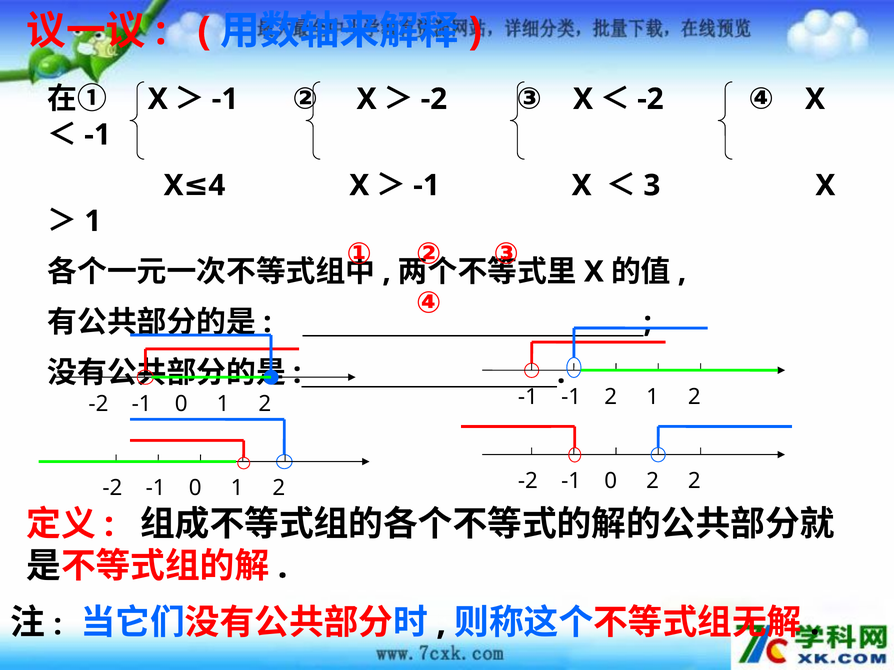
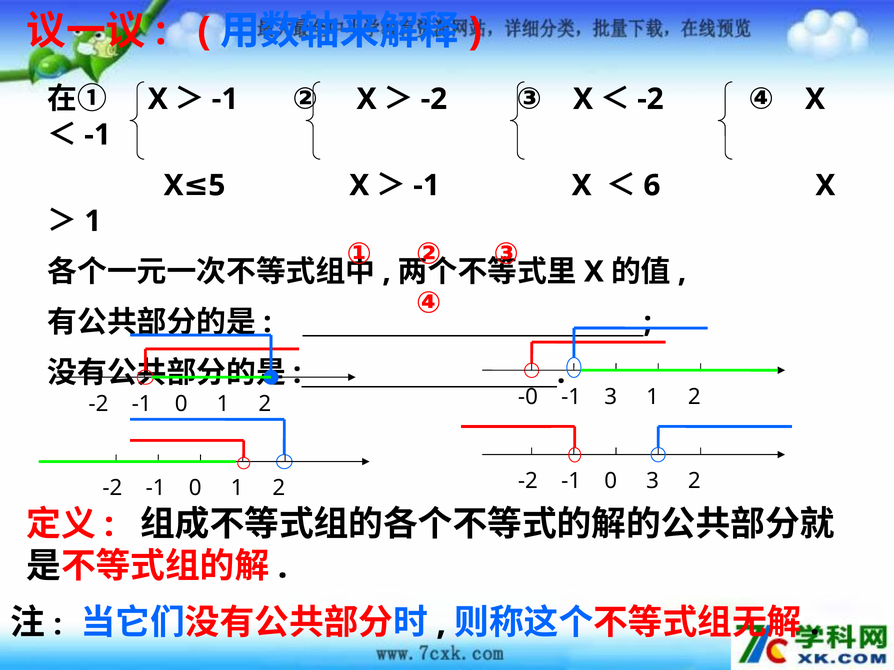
3: 3 -> 6
4: 4 -> 5
2 -1: -1 -> -0
-1 2: 2 -> 3
0 2: 2 -> 3
